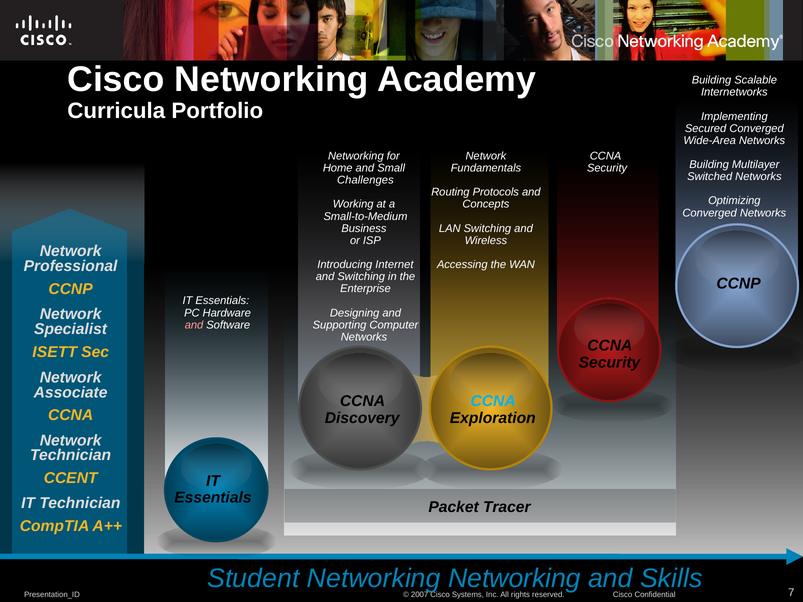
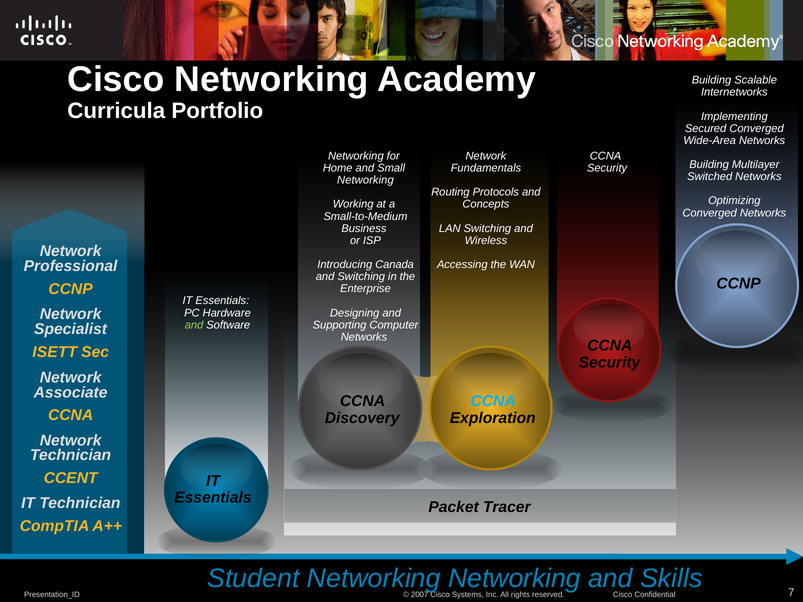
Challenges at (365, 180): Challenges -> Networking
Internet: Internet -> Canada
and at (194, 325) colour: pink -> light green
